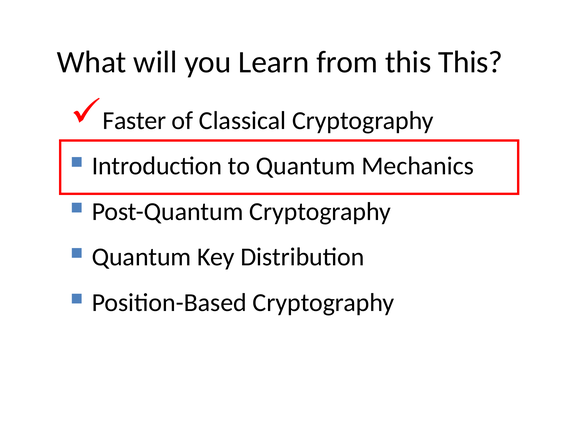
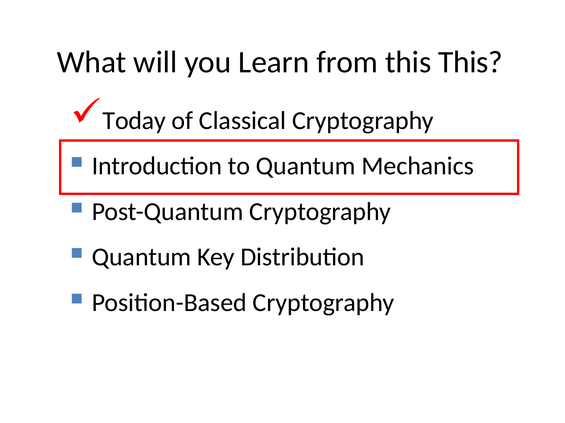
Faster: Faster -> Today
